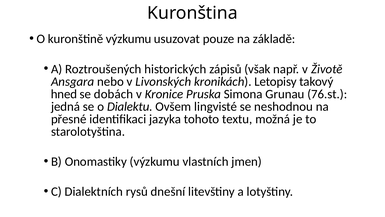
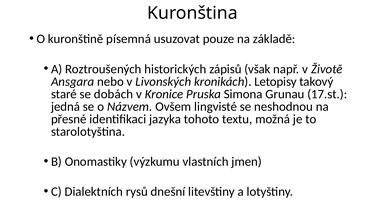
kuronštině výzkumu: výzkumu -> písemná
hned: hned -> staré
76.st: 76.st -> 17.st
Dialektu: Dialektu -> Názvem
